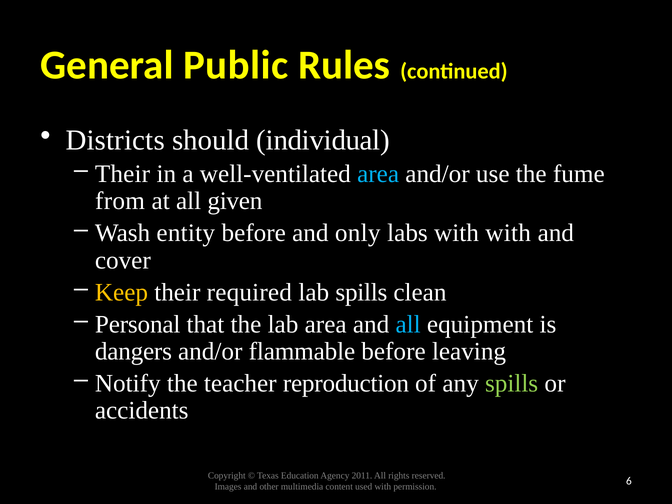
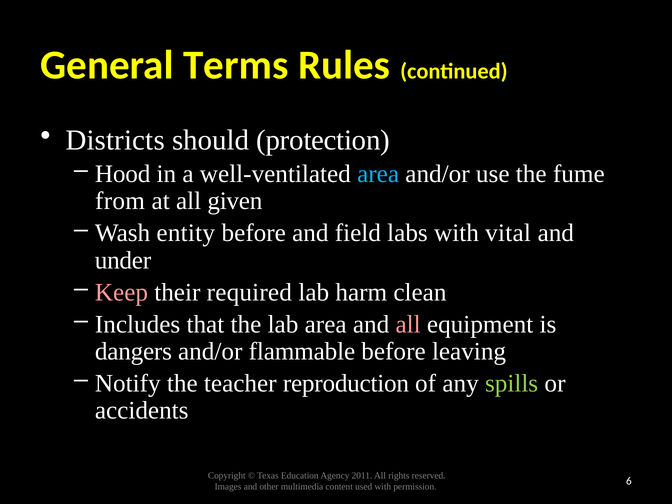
Public: Public -> Terms
individual: individual -> protection
Their at (122, 174): Their -> Hood
only: only -> field
with with: with -> vital
cover: cover -> under
Keep colour: yellow -> pink
lab spills: spills -> harm
Personal: Personal -> Includes
all at (408, 324) colour: light blue -> pink
